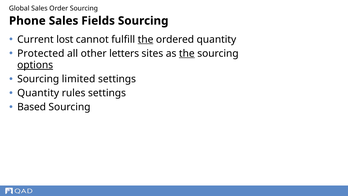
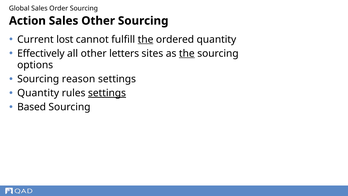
Phone: Phone -> Action
Sales Fields: Fields -> Other
Protected: Protected -> Effectively
options underline: present -> none
limited: limited -> reason
settings at (107, 93) underline: none -> present
